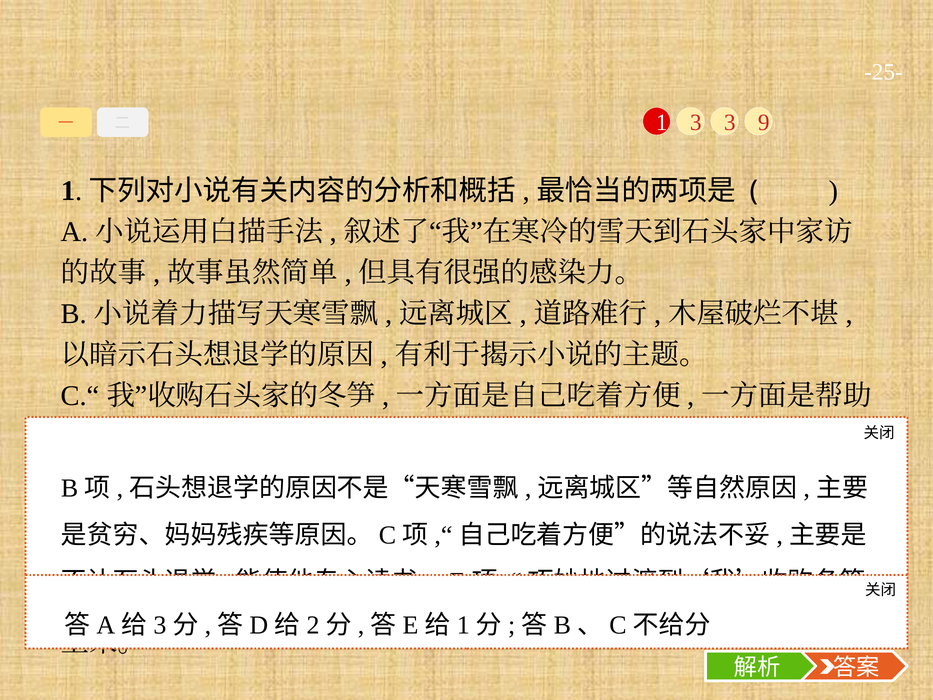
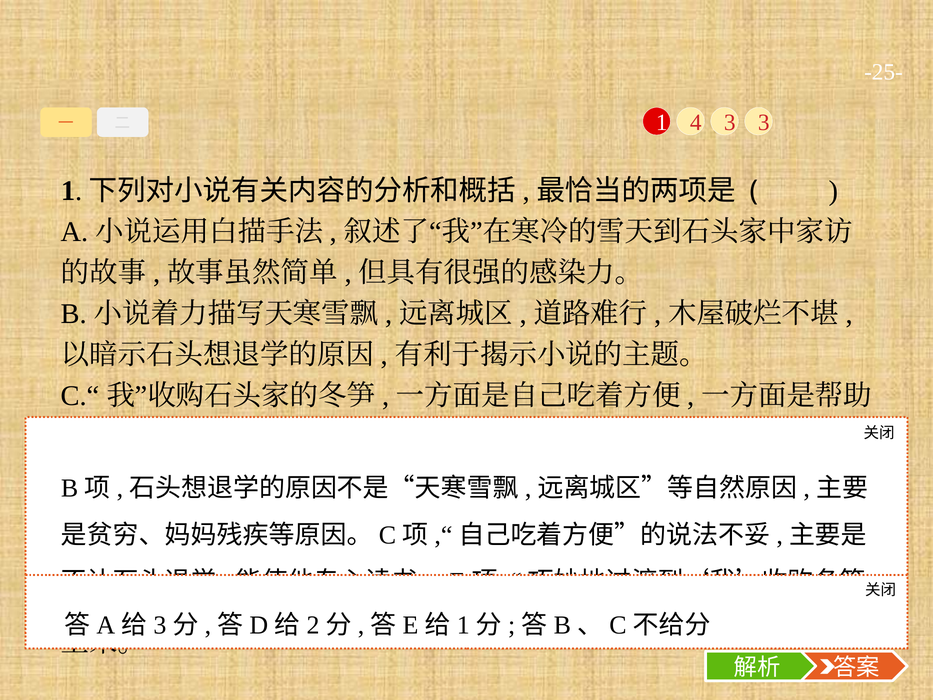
1 3: 3 -> 4
3 9: 9 -> 3
